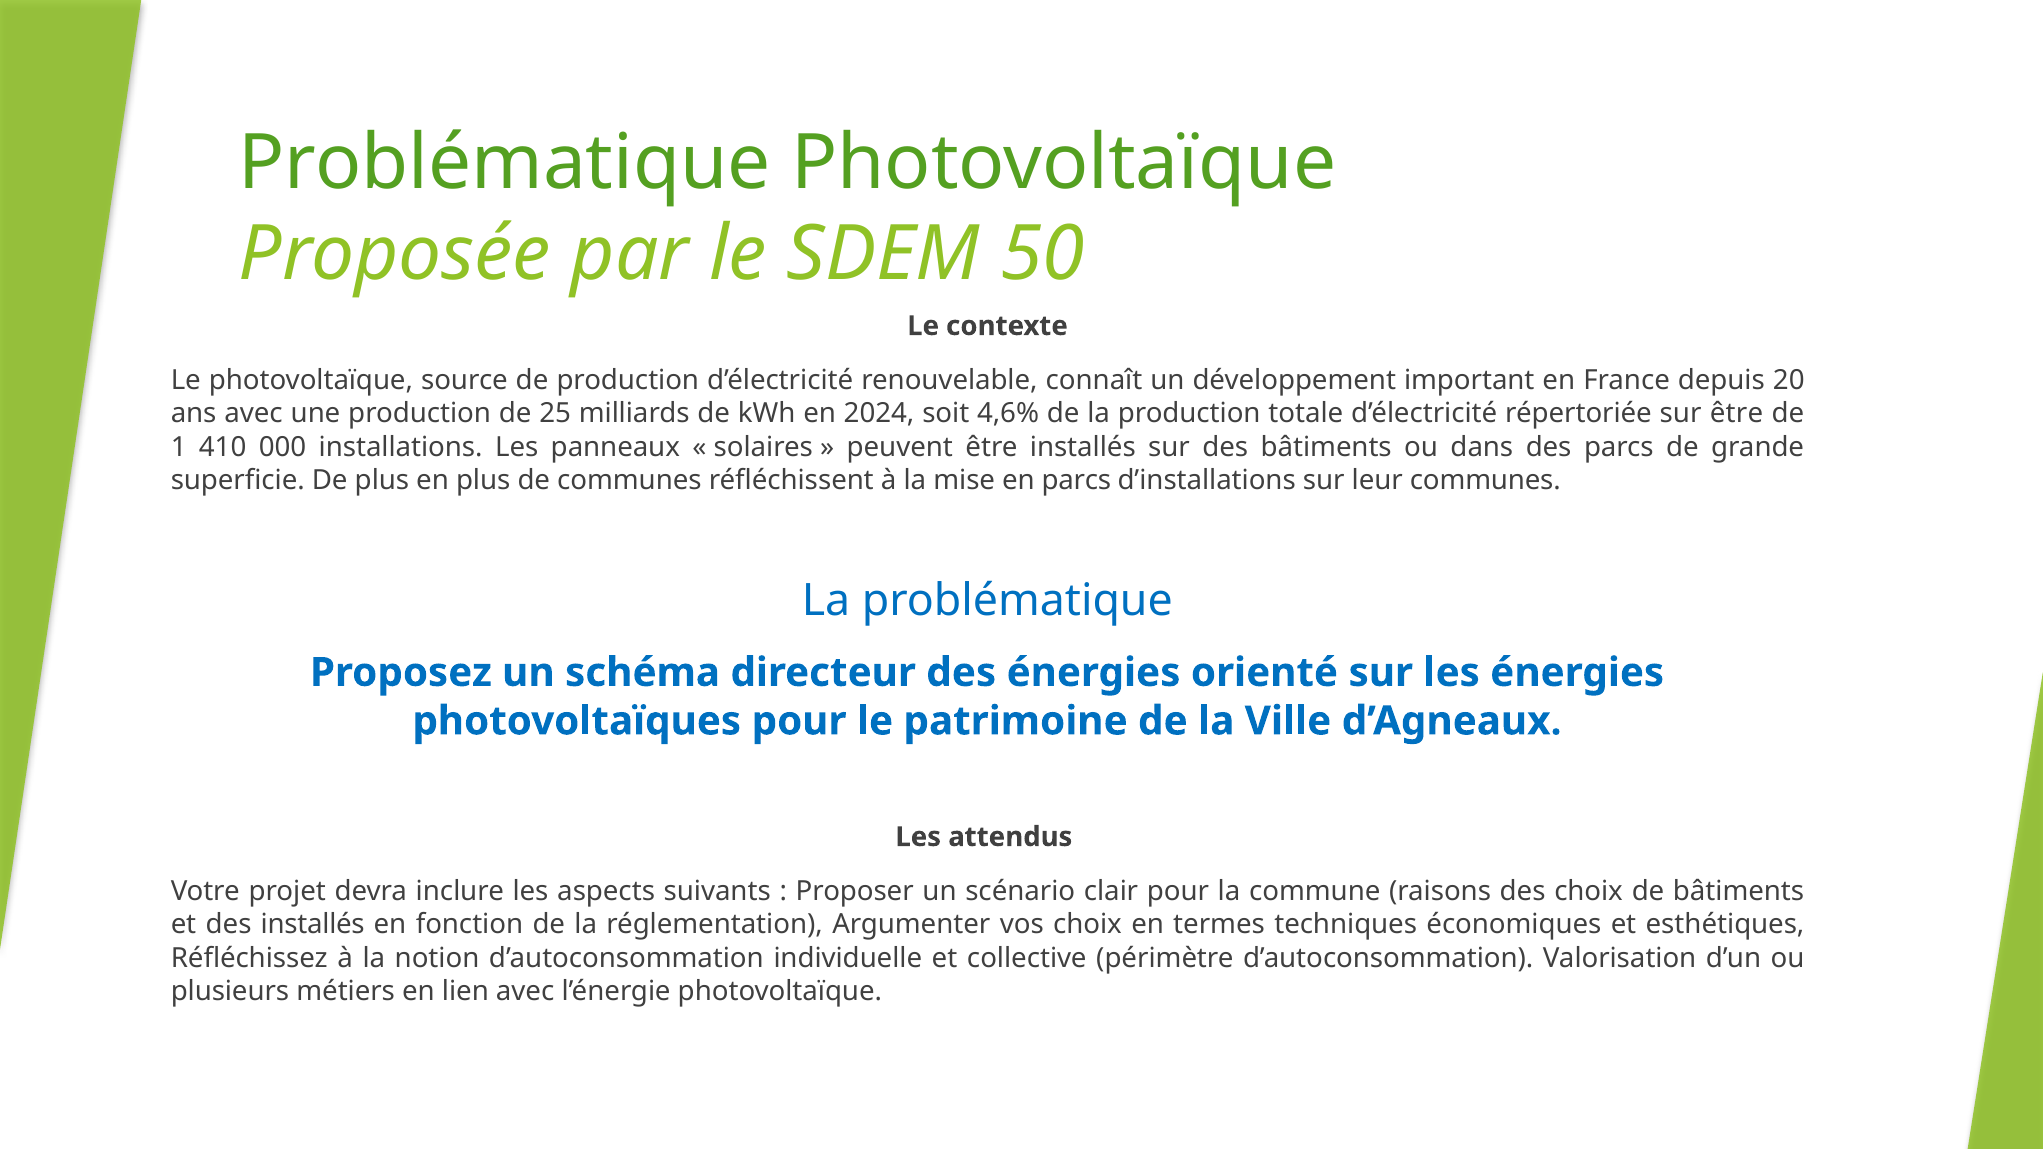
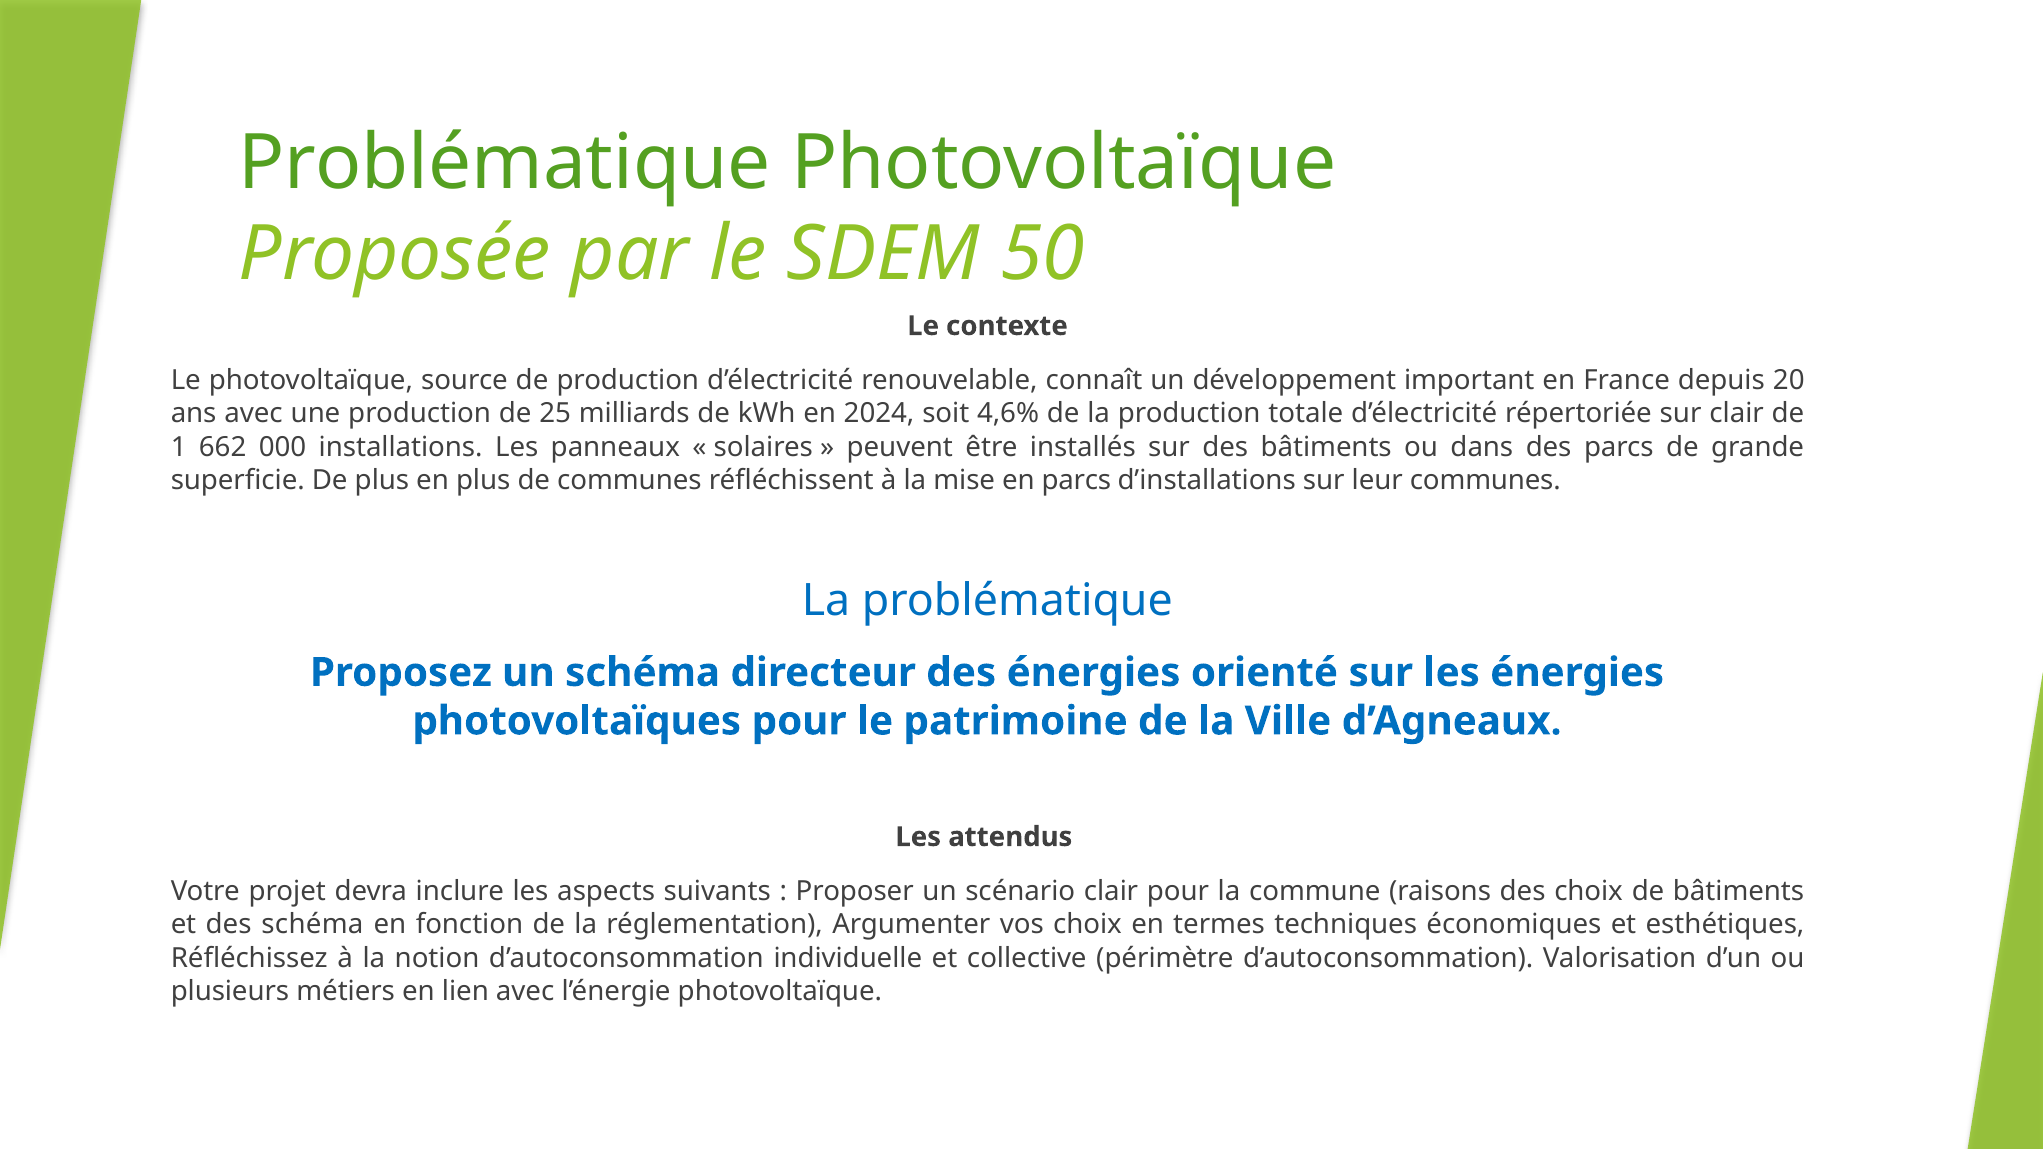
sur être: être -> clair
410: 410 -> 662
des installés: installés -> schéma
